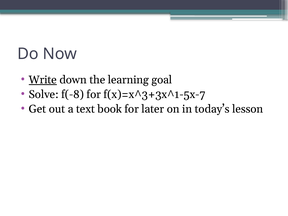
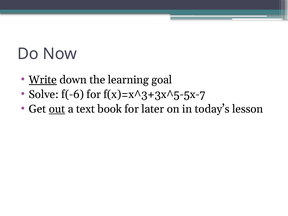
f(-8: f(-8 -> f(-6
f(x)=x^3+3x^1-5x-7: f(x)=x^3+3x^1-5x-7 -> f(x)=x^3+3x^5-5x-7
out underline: none -> present
